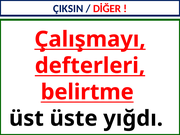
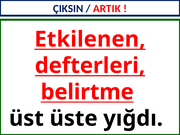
DİĞER: DİĞER -> ARTIK
Çalışmayı: Çalışmayı -> Etkilenen
